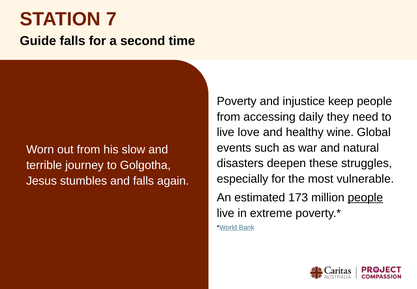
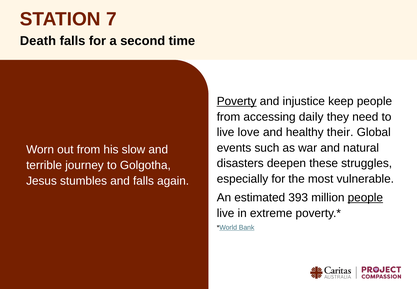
Guide: Guide -> Death
Poverty underline: none -> present
wine: wine -> their
173: 173 -> 393
